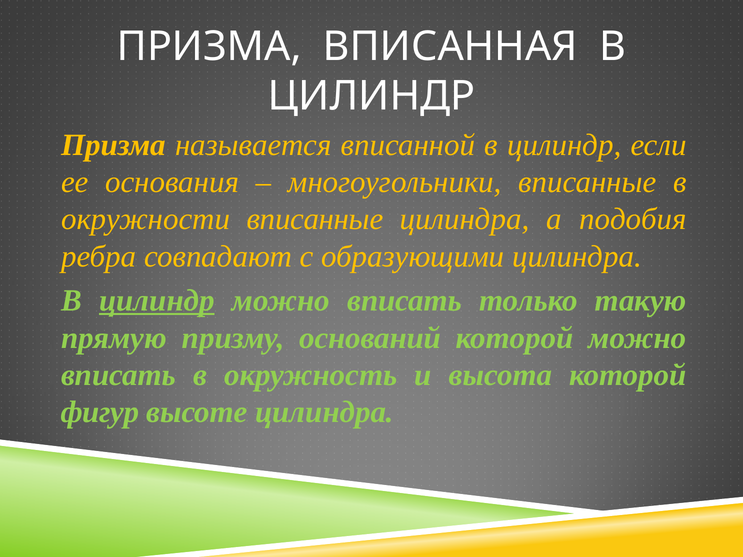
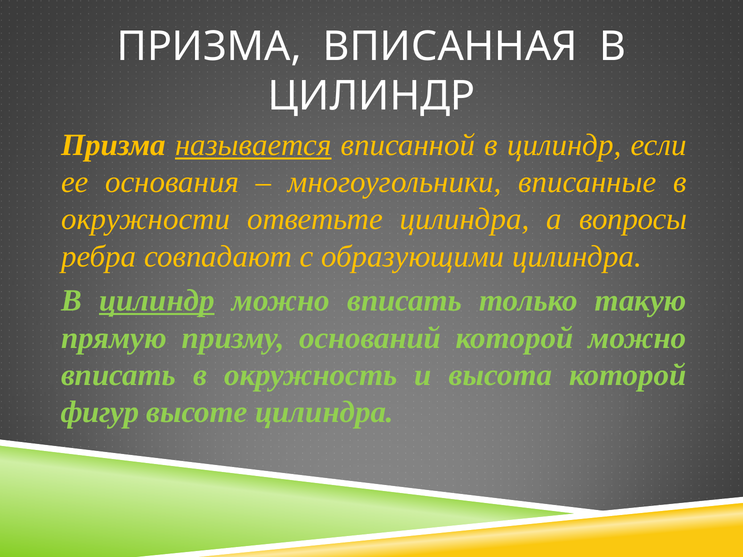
называется underline: none -> present
окружности вписанные: вписанные -> ответьте
подобия: подобия -> вопросы
